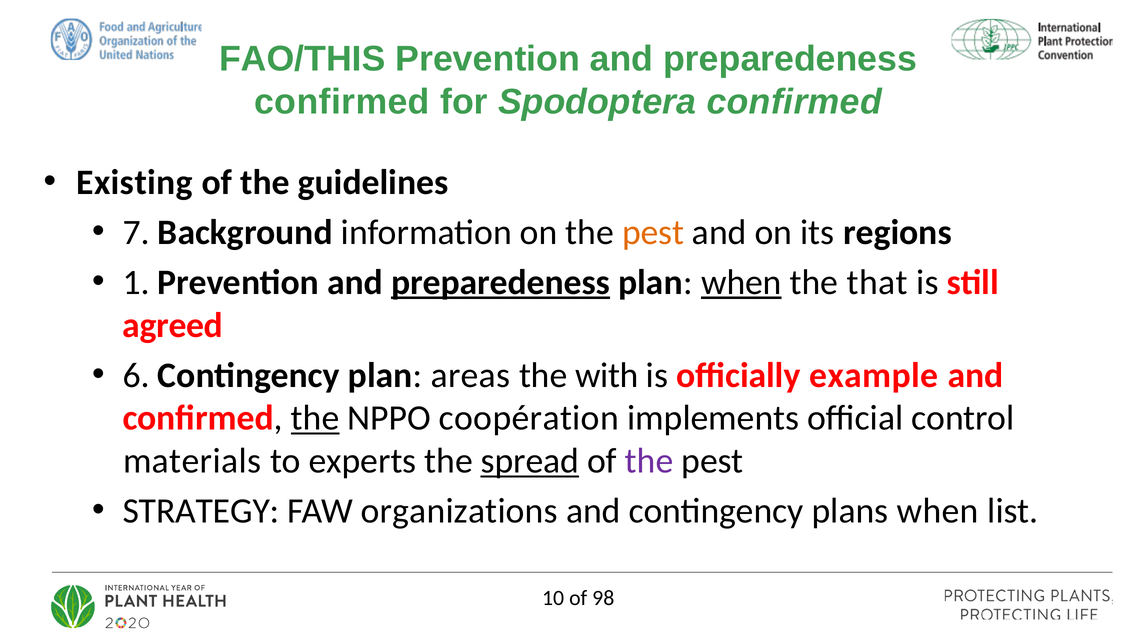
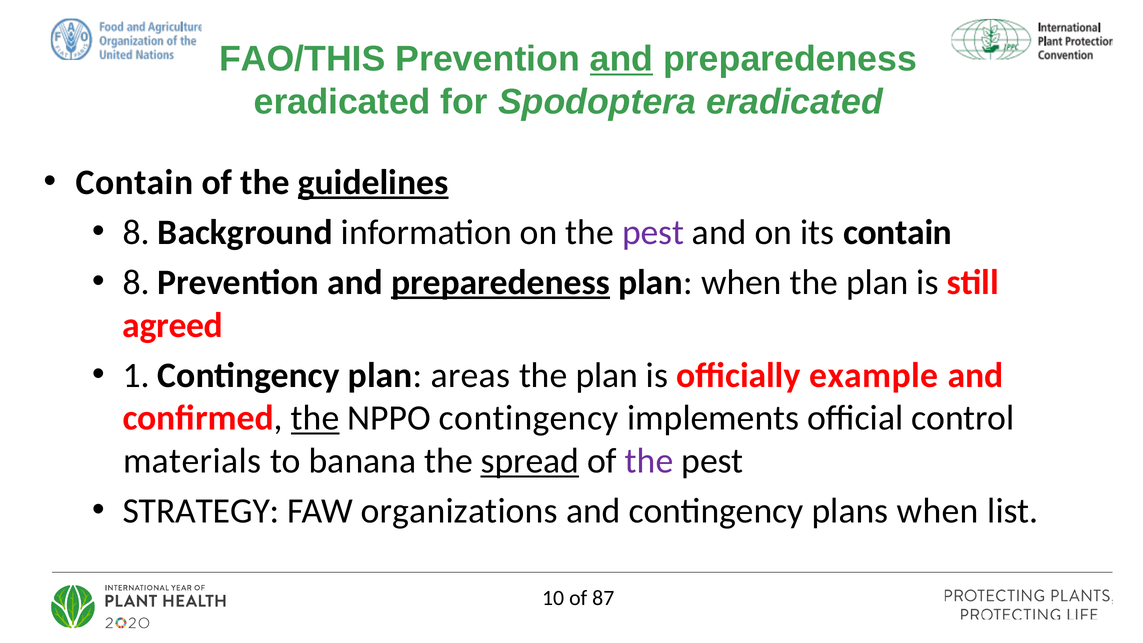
and at (621, 59) underline: none -> present
confirmed at (342, 102): confirmed -> eradicated
Spodoptera confirmed: confirmed -> eradicated
Existing at (135, 182): Existing -> Contain
guidelines underline: none -> present
7 at (136, 232): 7 -> 8
pest at (653, 232) colour: orange -> purple
its regions: regions -> contain
1 at (136, 282): 1 -> 8
when at (741, 282) underline: present -> none
that at (877, 282): that -> plan
6: 6 -> 1
with at (607, 375): with -> plan
NPPO coopération: coopération -> contingency
experts: experts -> banana
98: 98 -> 87
